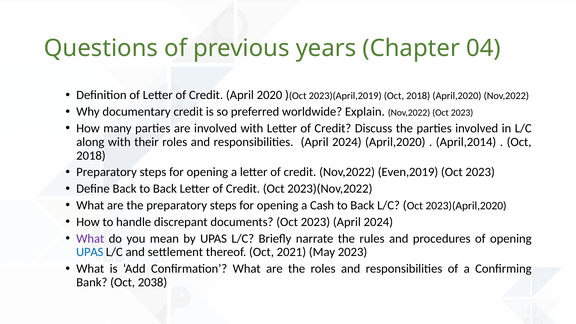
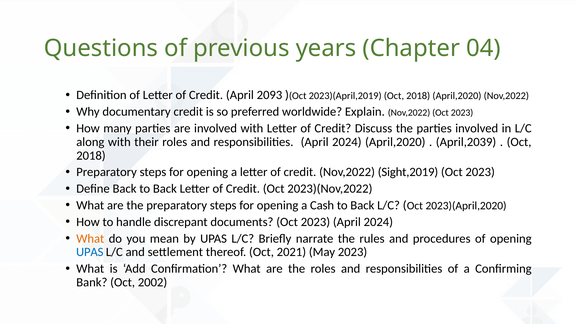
2020: 2020 -> 2093
April,2014: April,2014 -> April,2039
Even,2019: Even,2019 -> Sight,2019
What at (90, 239) colour: purple -> orange
2038: 2038 -> 2002
